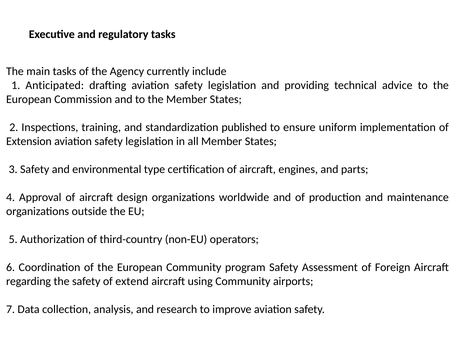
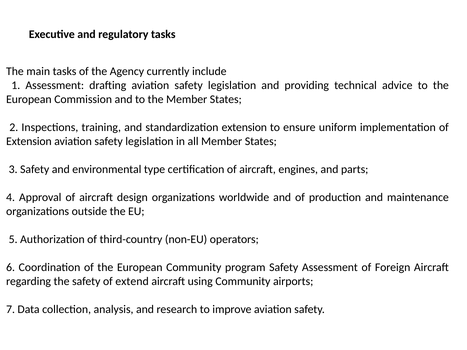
1 Anticipated: Anticipated -> Assessment
standardization published: published -> extension
